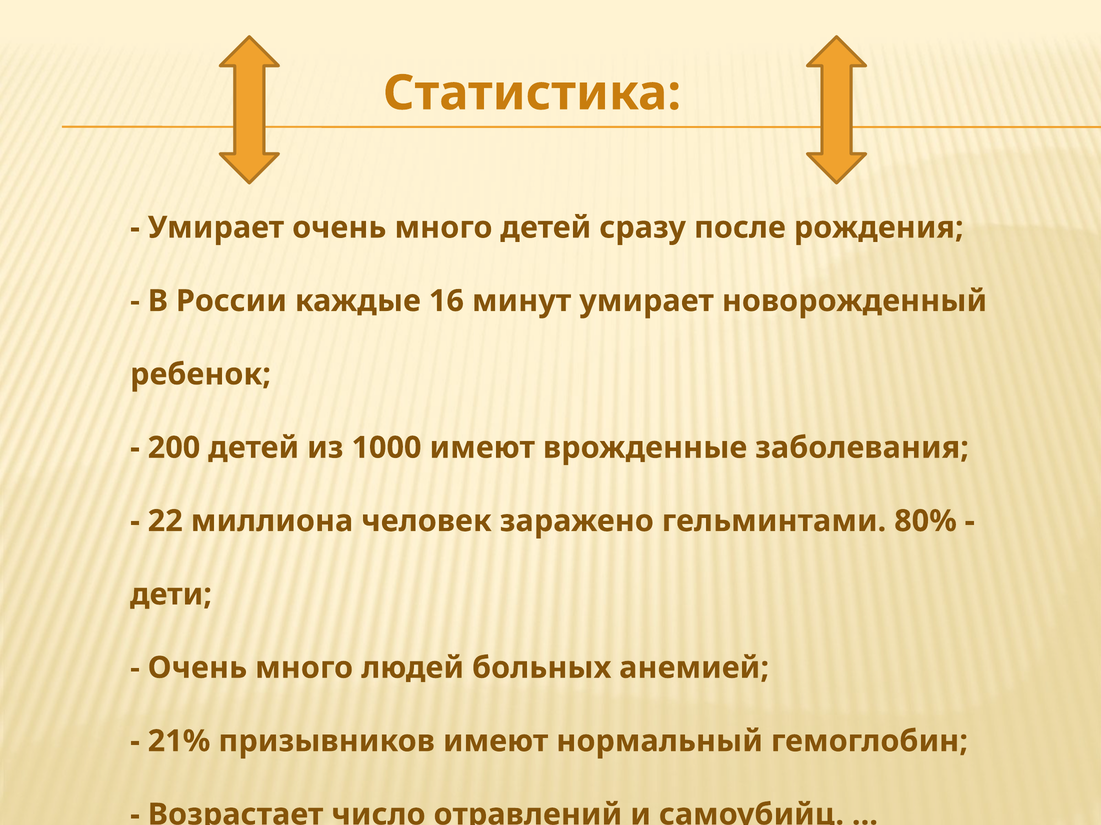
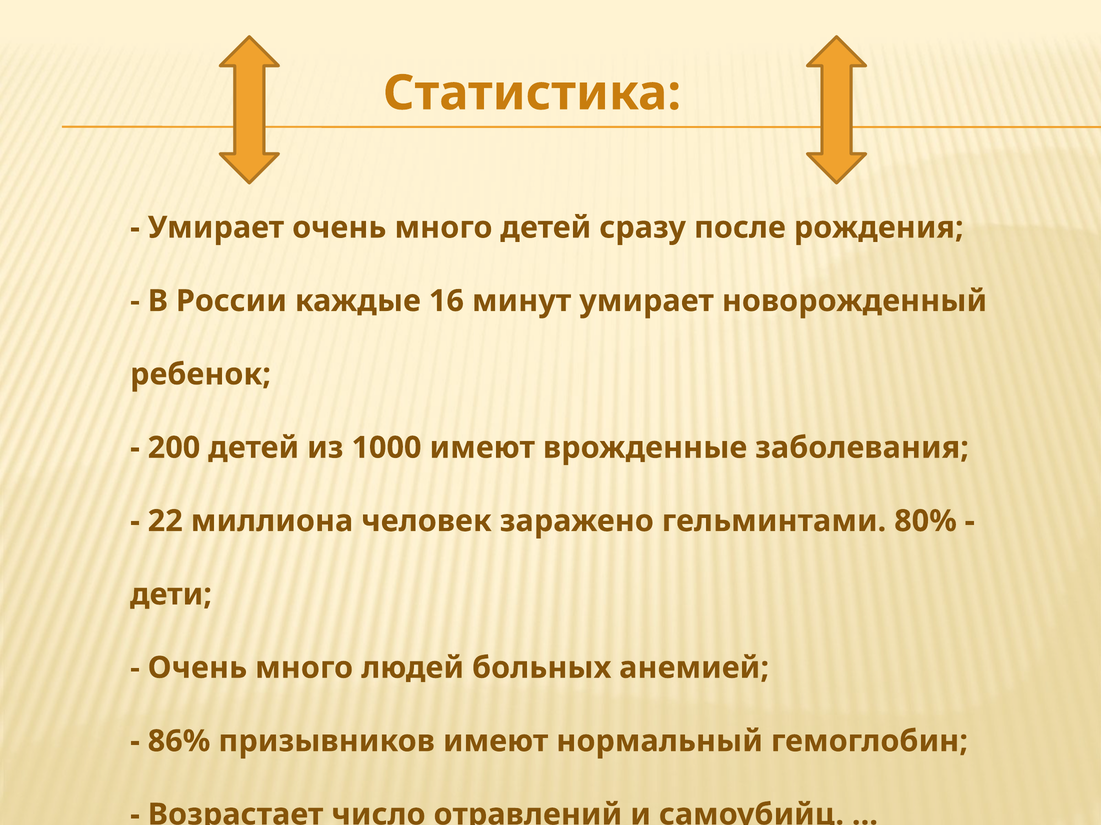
21%: 21% -> 86%
